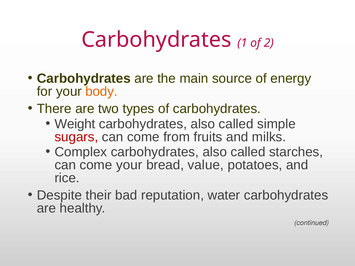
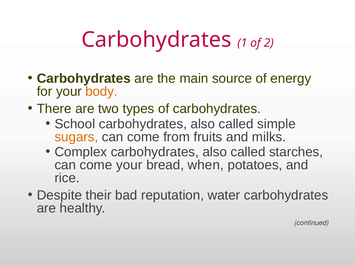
Weight: Weight -> School
sugars colour: red -> orange
value: value -> when
